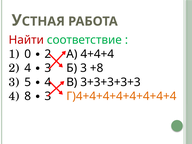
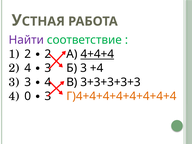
Найти colour: red -> purple
0 at (28, 54): 0 -> 2
4+4+4 underline: none -> present
+8: +8 -> +4
3 5: 5 -> 3
8: 8 -> 0
